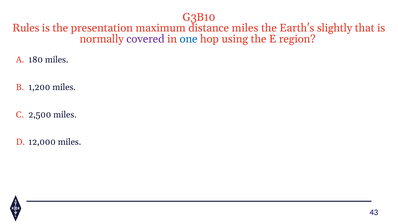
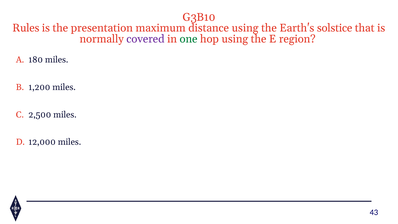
distance miles: miles -> using
slightly: slightly -> solstice
one colour: blue -> green
